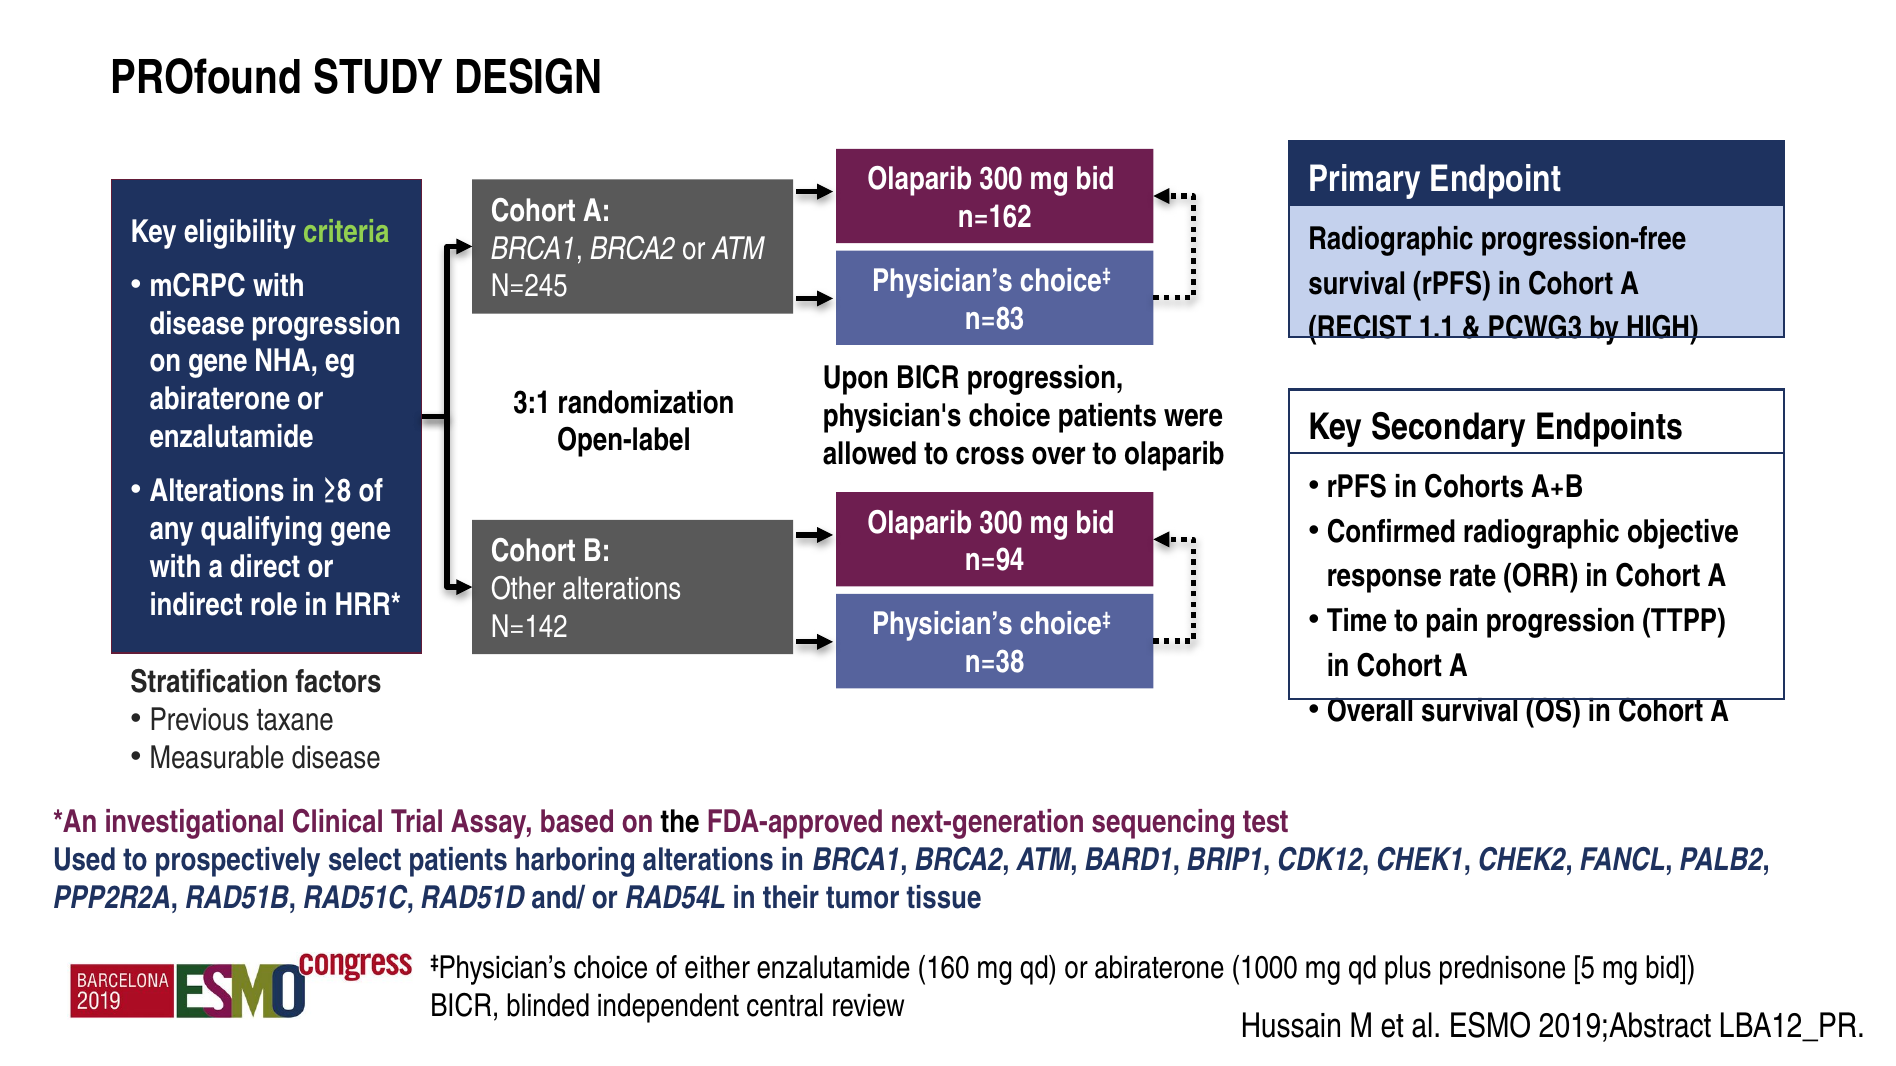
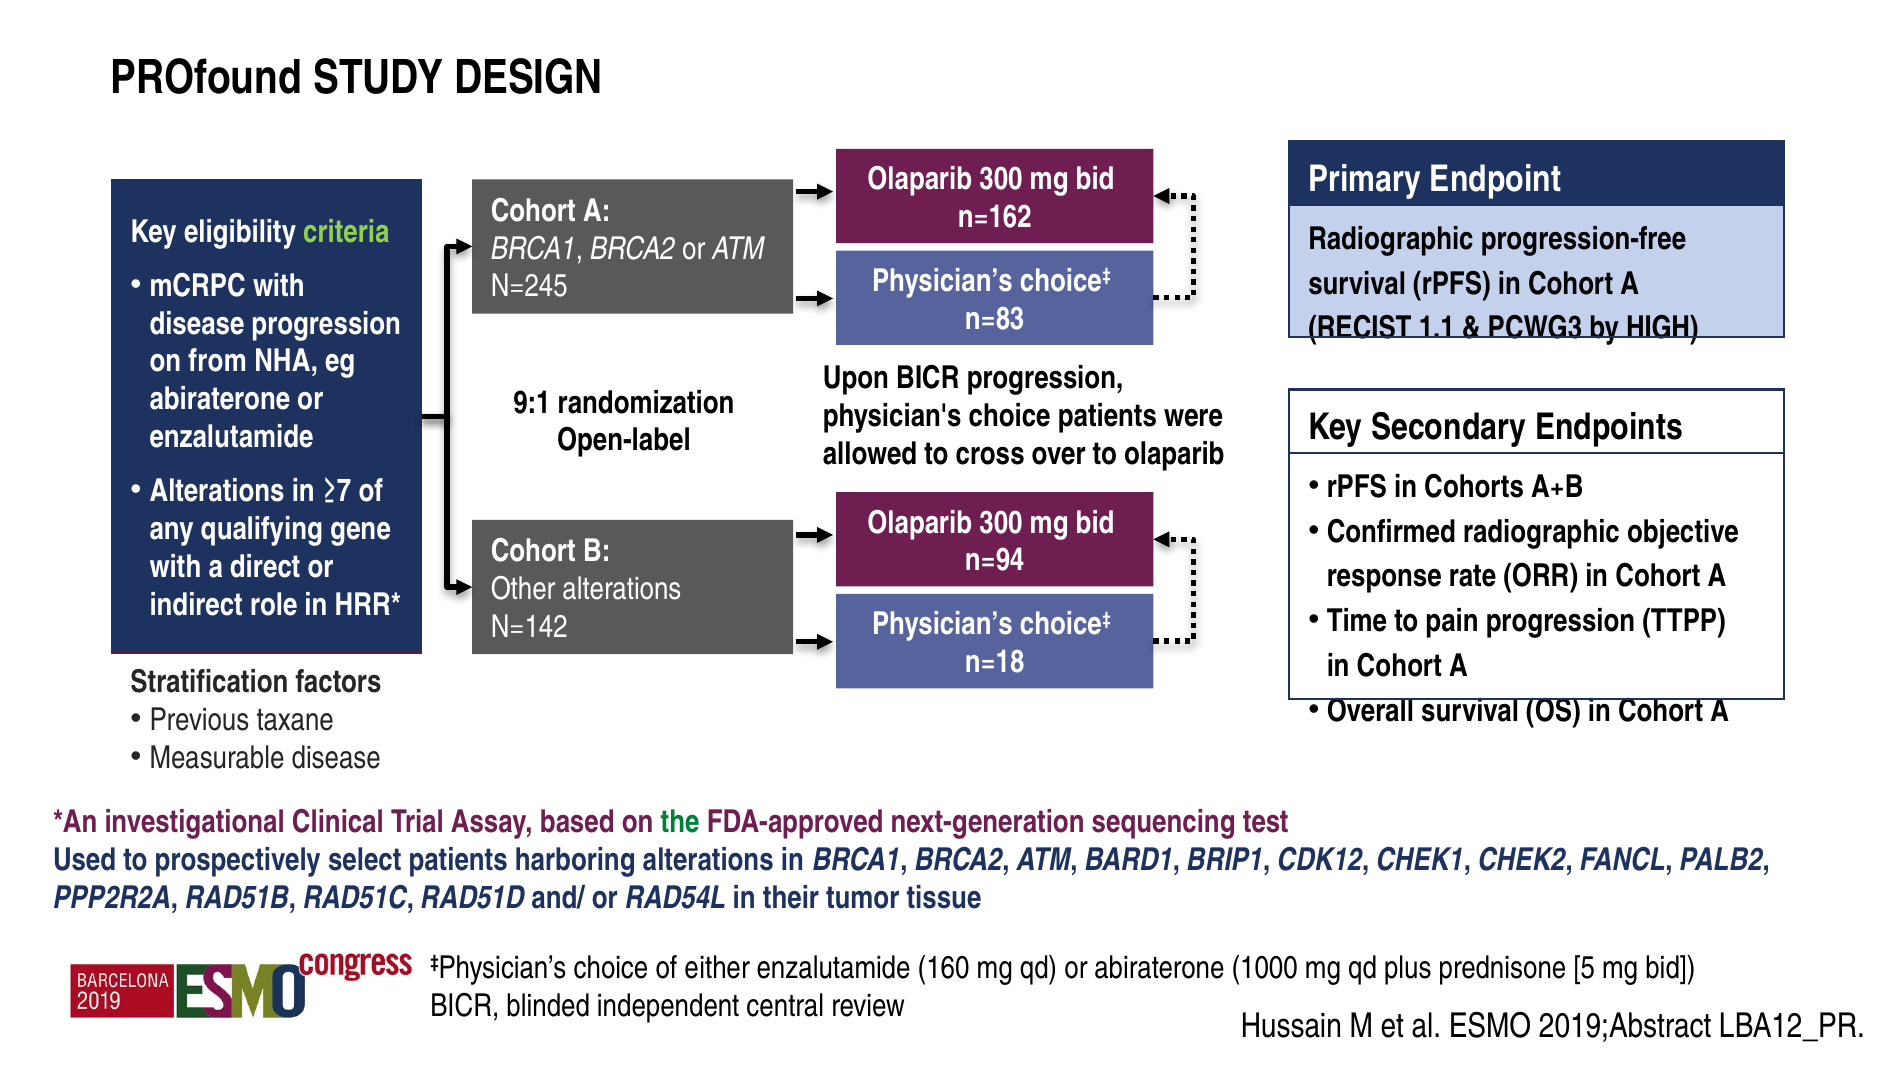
on gene: gene -> from
3:1: 3:1 -> 9:1
≥8: ≥8 -> ≥7
n=38: n=38 -> n=18
the colour: black -> green
